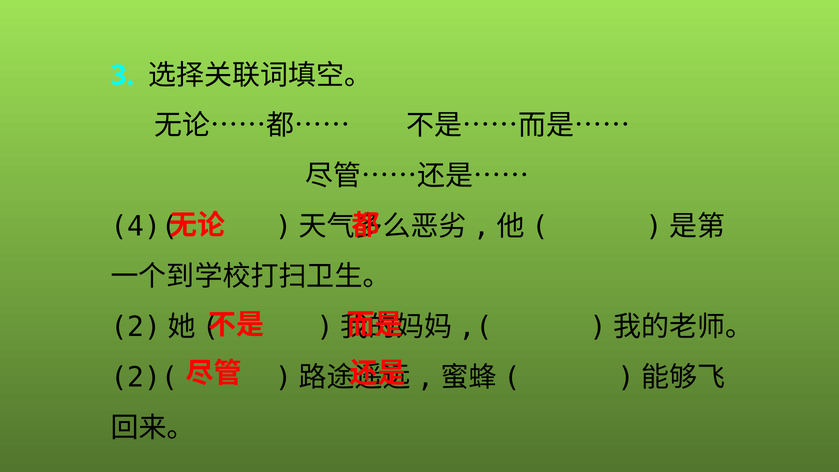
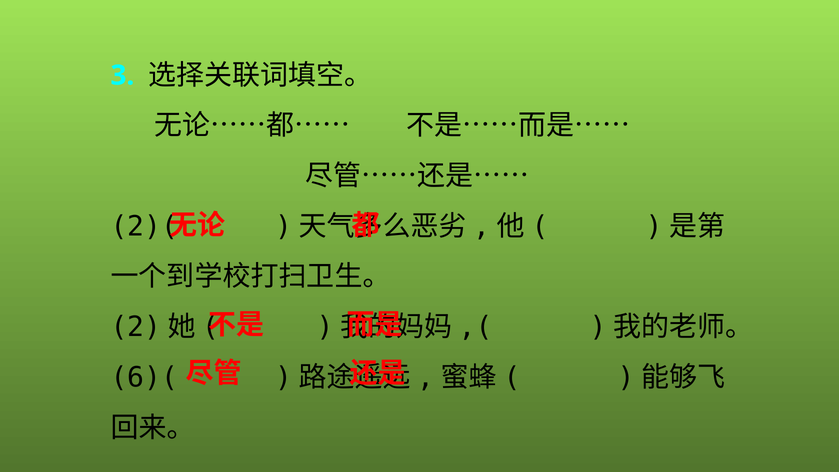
4)(: 4)( -> 2)(
2)(: 2)( -> 6)(
